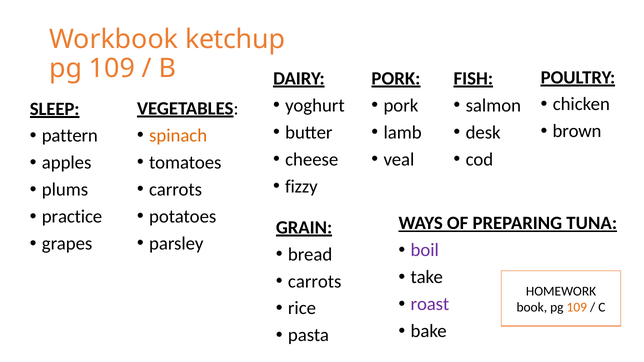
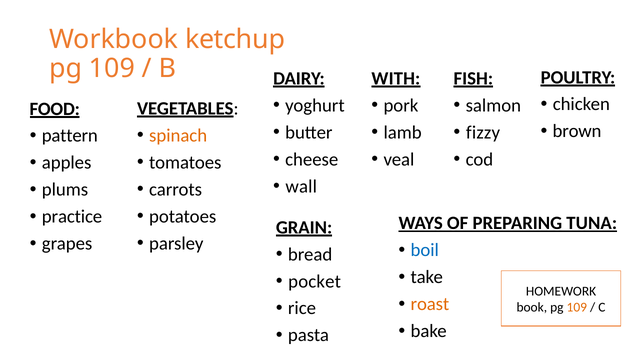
PORK at (396, 79): PORK -> WITH
SLEEP: SLEEP -> FOOD
desk: desk -> fizzy
fizzy: fizzy -> wall
boil colour: purple -> blue
carrots at (315, 282): carrots -> pocket
roast colour: purple -> orange
